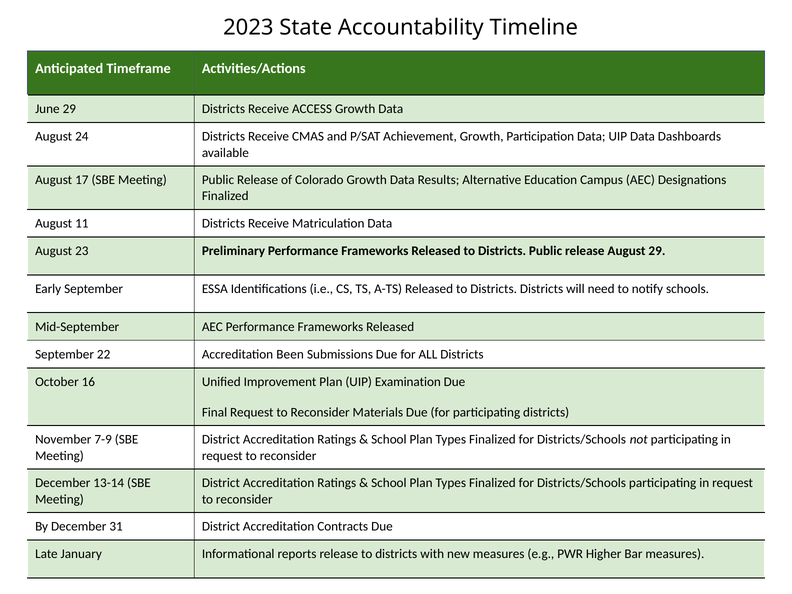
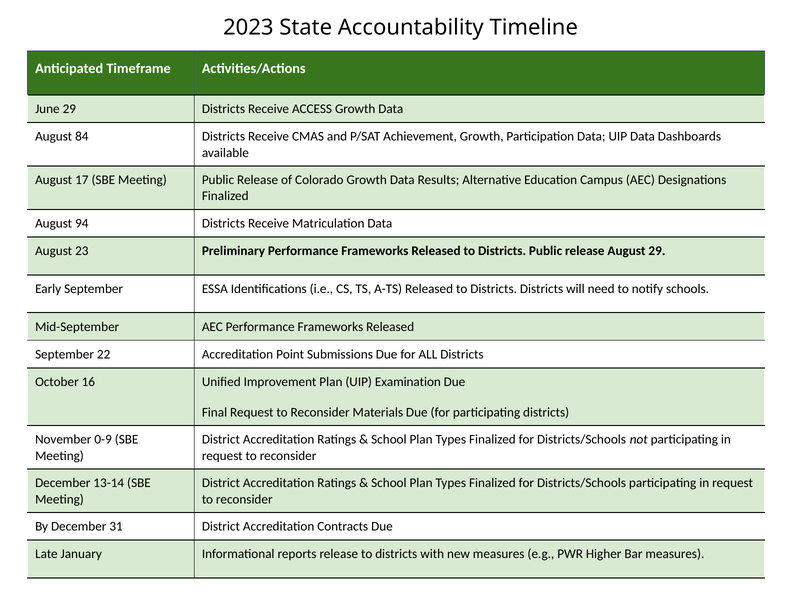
24: 24 -> 84
11: 11 -> 94
Been: Been -> Point
7-9: 7-9 -> 0-9
